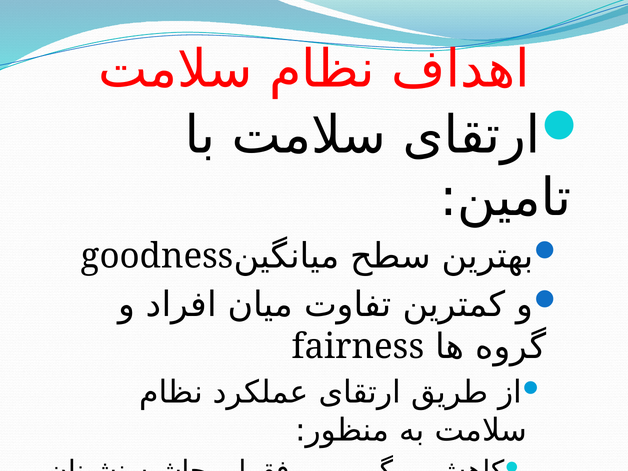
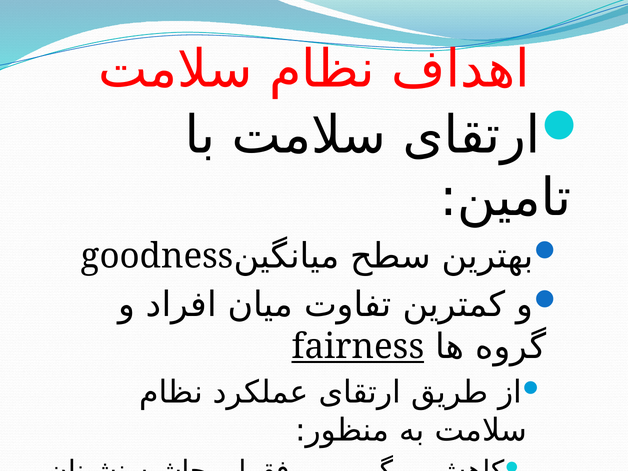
fairness underline: none -> present
